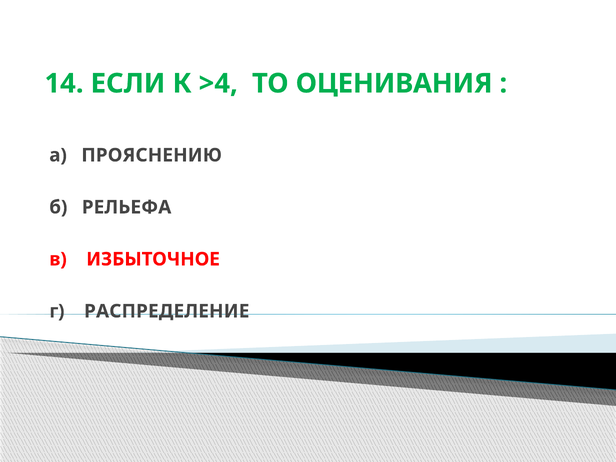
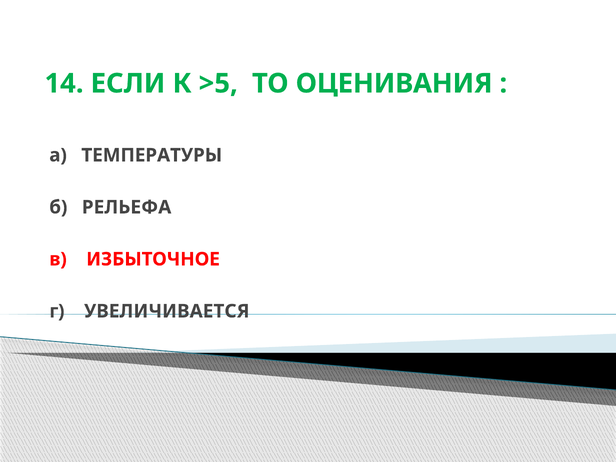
>4: >4 -> >5
ПРОЯСНЕНИЮ: ПРОЯСНЕНИЮ -> ТЕМПЕРАТУРЫ
РАСПРЕДЕЛЕНИЕ: РАСПРЕДЕЛЕНИЕ -> УВЕЛИЧИВАЕТСЯ
